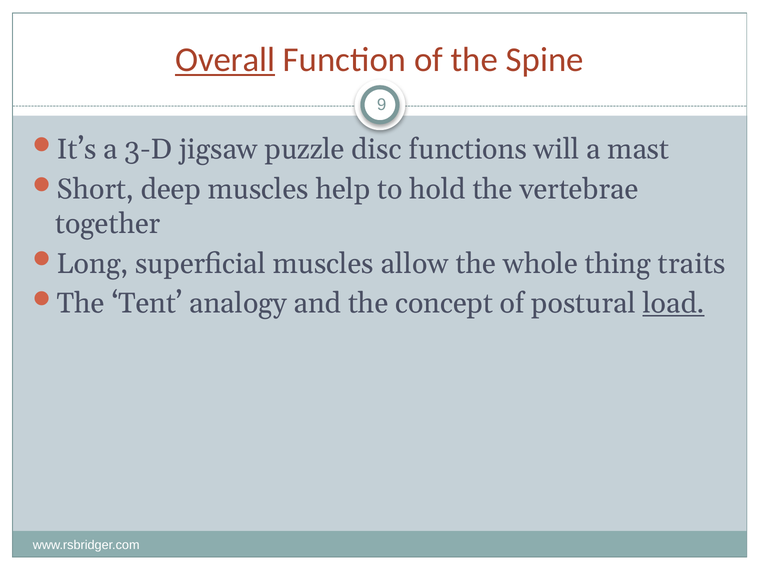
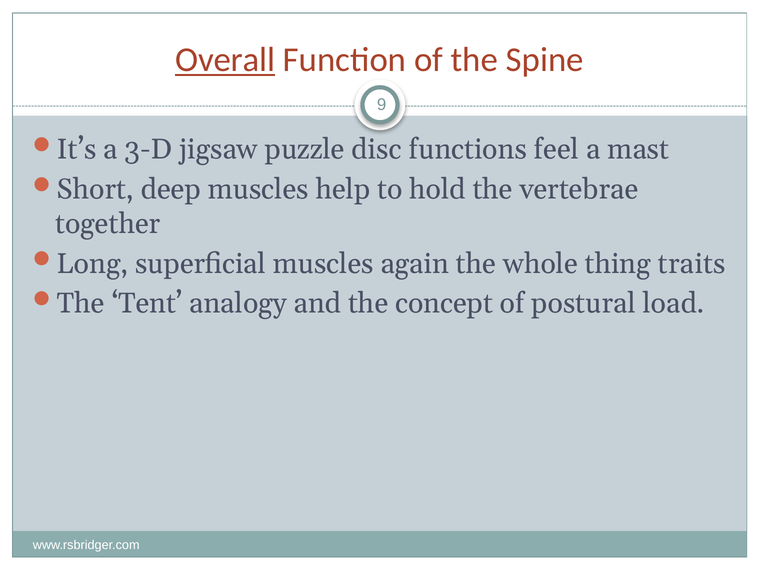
will: will -> feel
allow: allow -> again
load underline: present -> none
